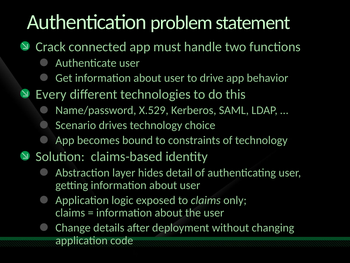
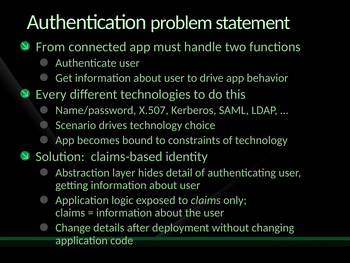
Crack: Crack -> From
X.529: X.529 -> X.507
